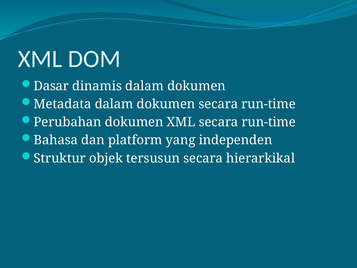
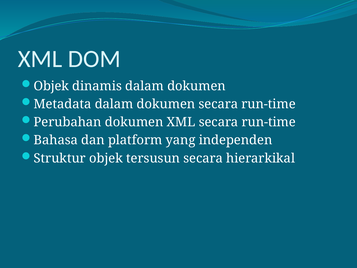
Dasar at (51, 86): Dasar -> Objek
